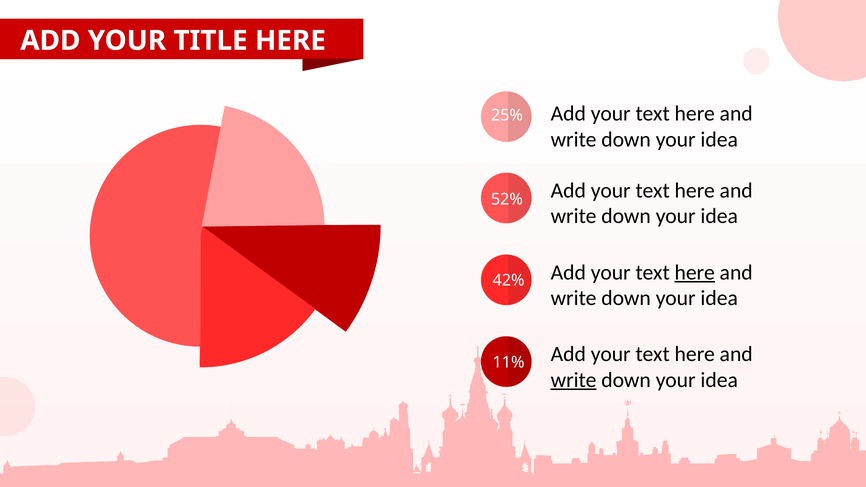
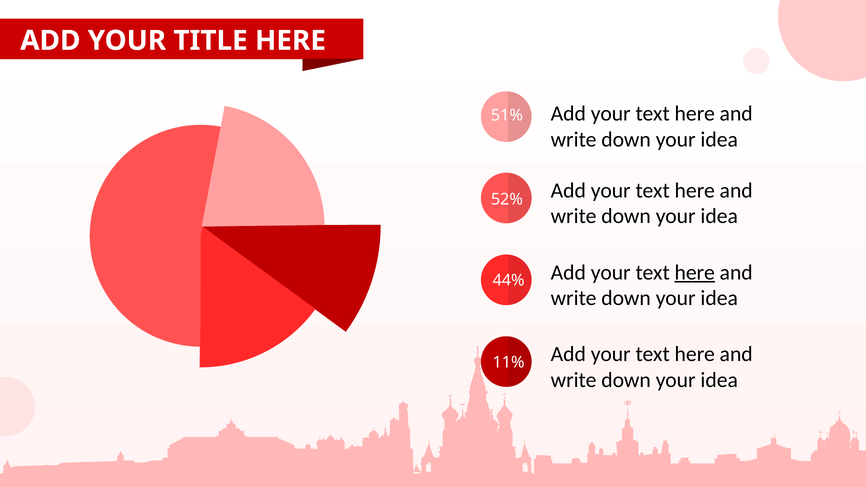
25%: 25% -> 51%
42%: 42% -> 44%
write at (574, 380) underline: present -> none
